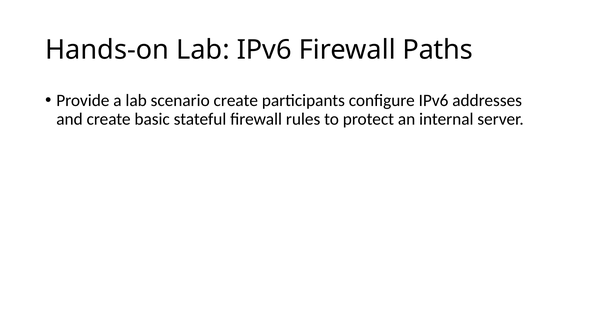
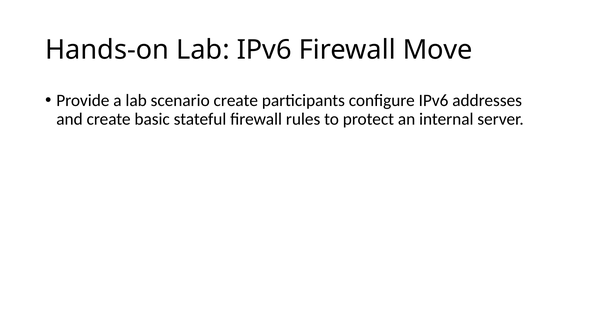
Paths: Paths -> Move
